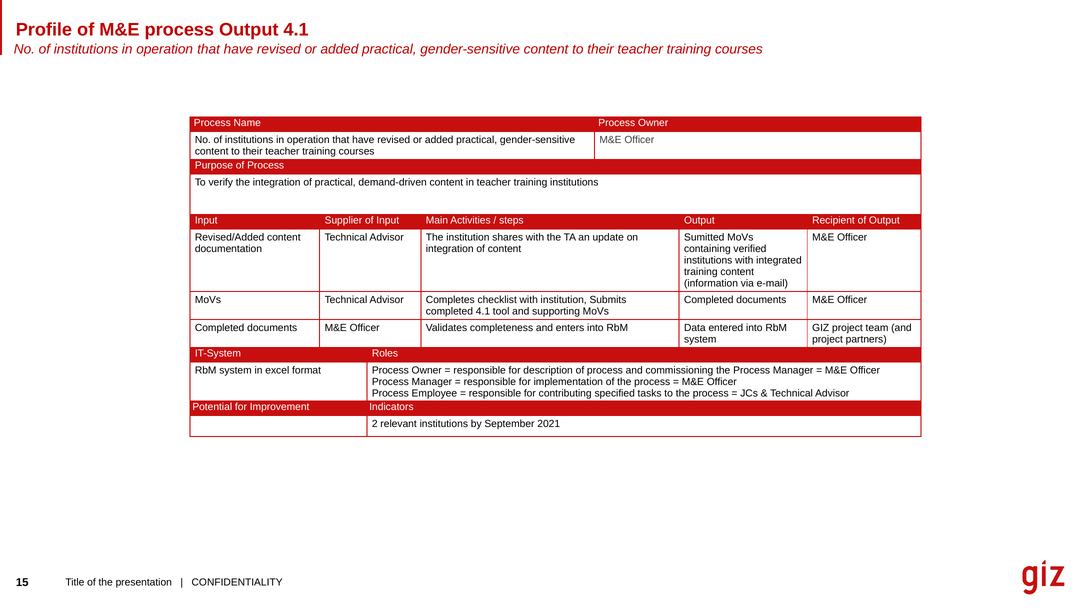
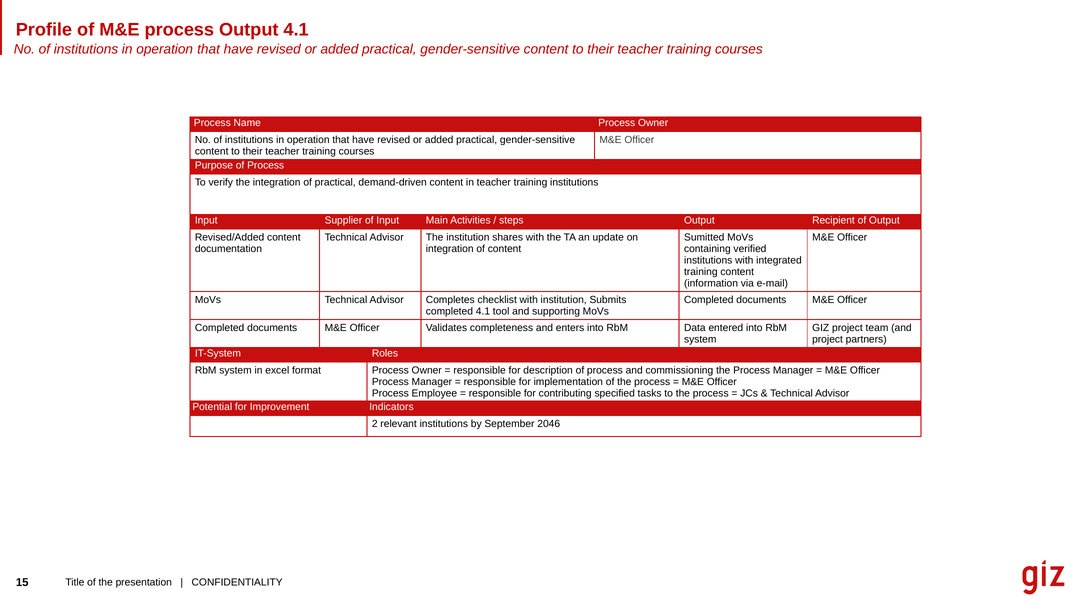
2021: 2021 -> 2046
